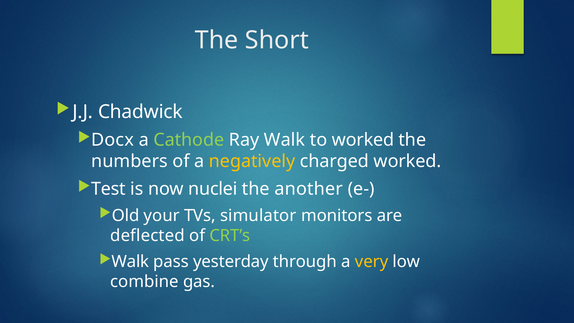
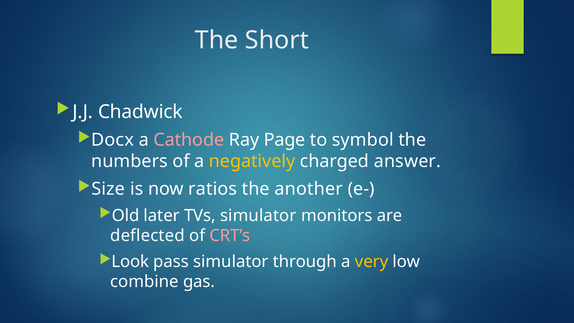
Cathode colour: light green -> pink
Ray Walk: Walk -> Page
to worked: worked -> symbol
charged worked: worked -> answer
Test: Test -> Size
nuclei: nuclei -> ratios
your: your -> later
CRT’s colour: light green -> pink
Walk at (130, 262): Walk -> Look
pass yesterday: yesterday -> simulator
